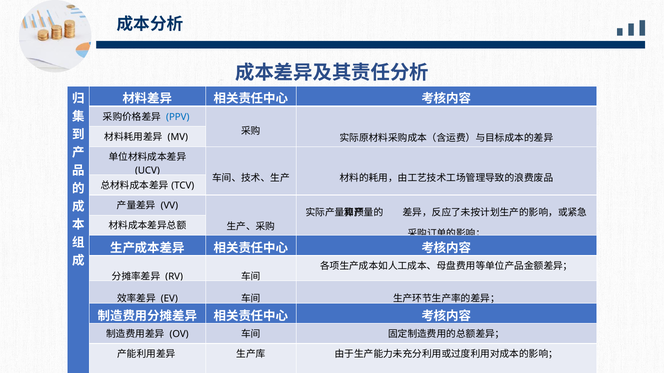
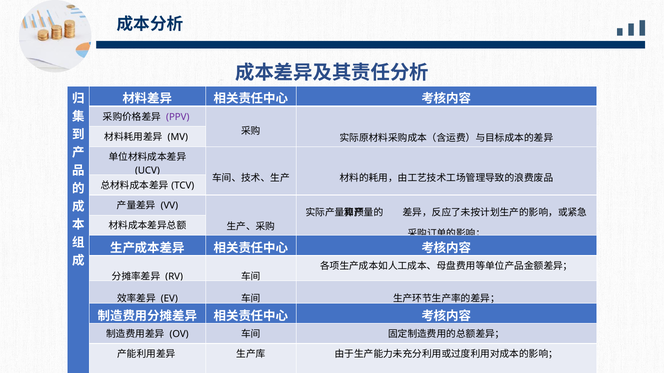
PPV colour: blue -> purple
